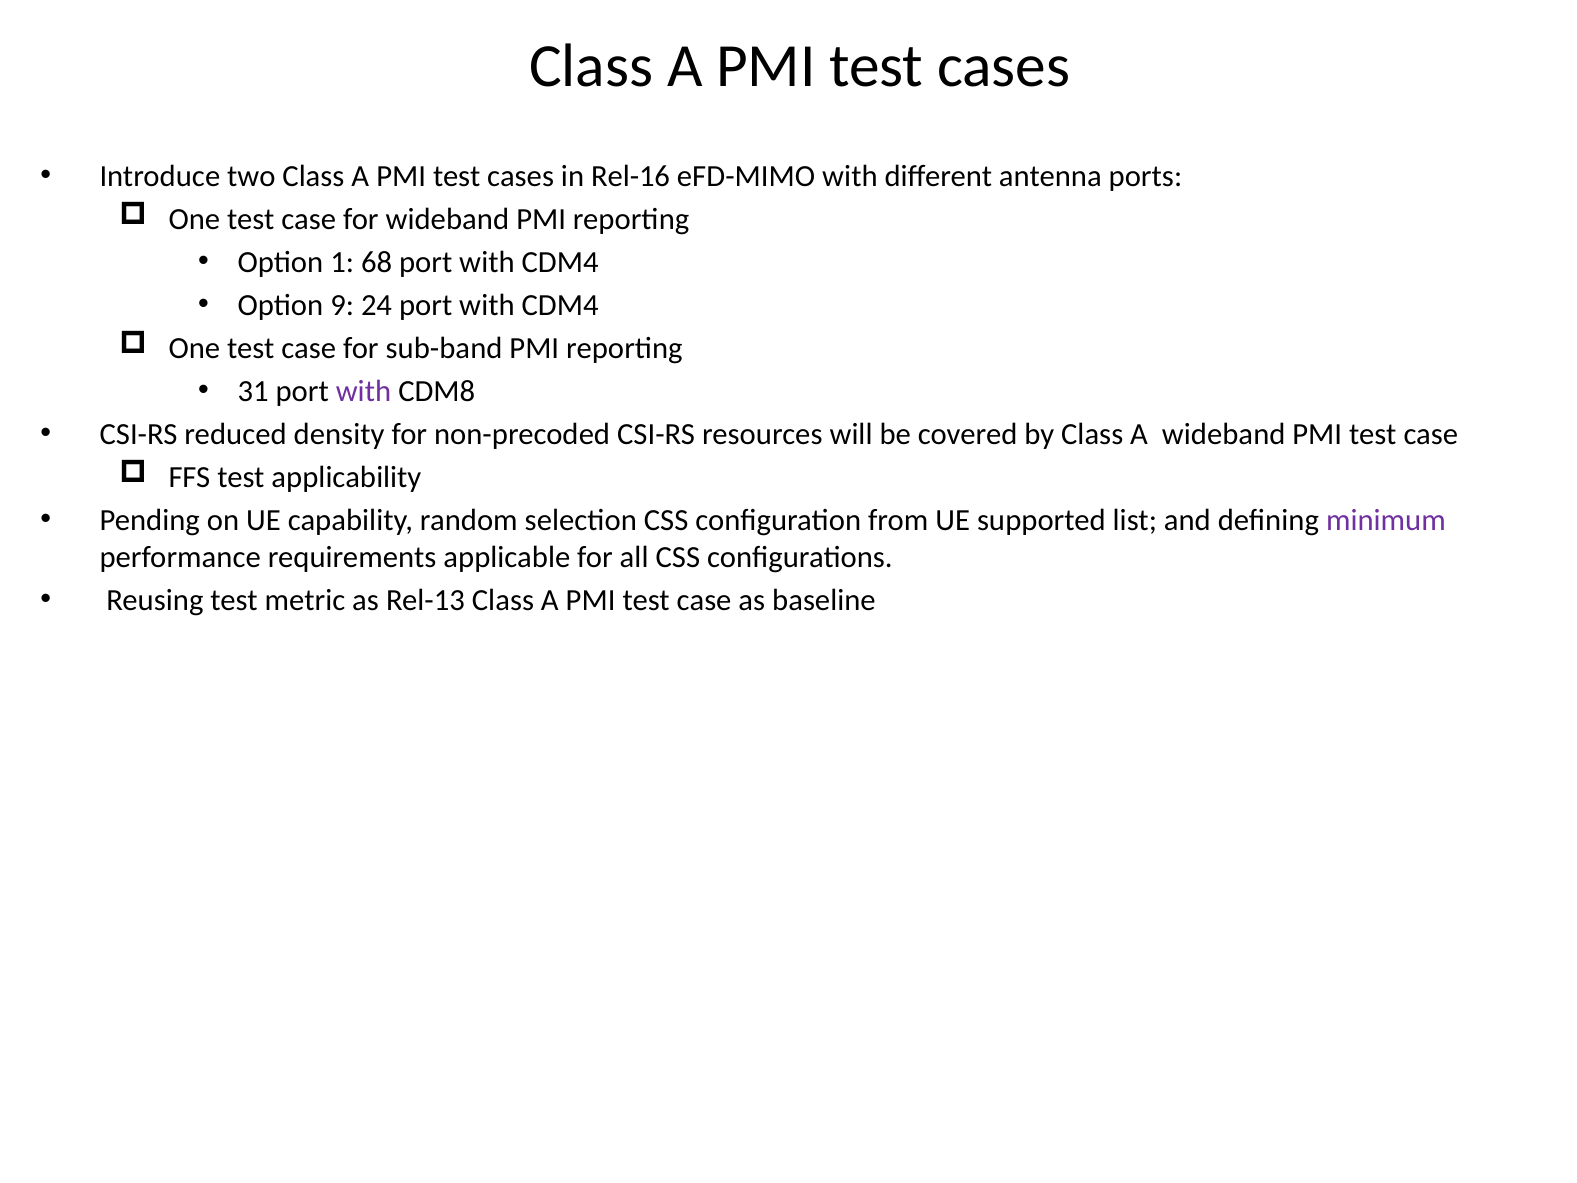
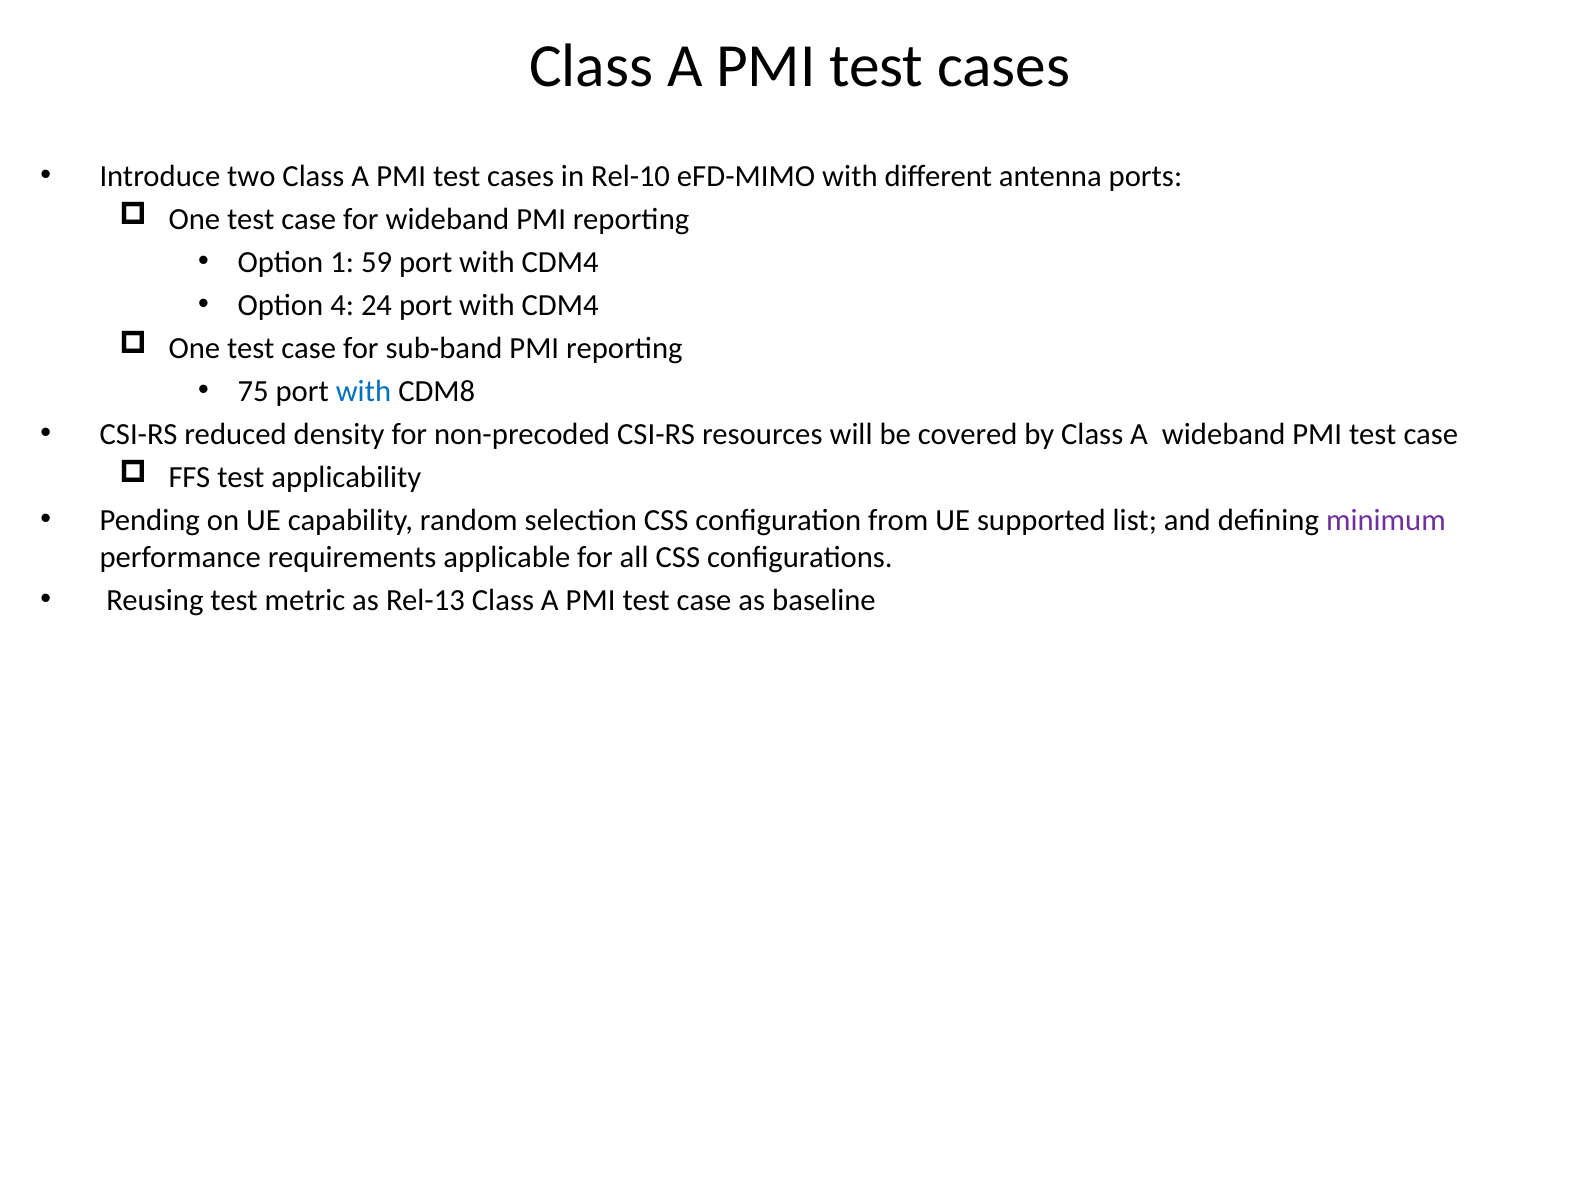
Rel-16: Rel-16 -> Rel-10
68: 68 -> 59
9: 9 -> 4
31: 31 -> 75
with at (363, 391) colour: purple -> blue
